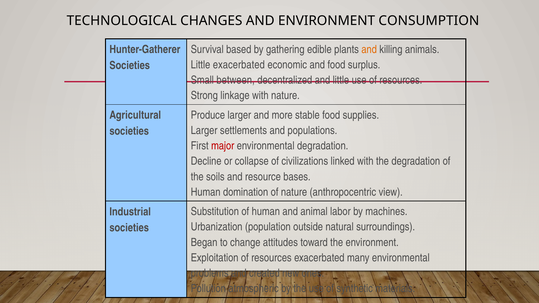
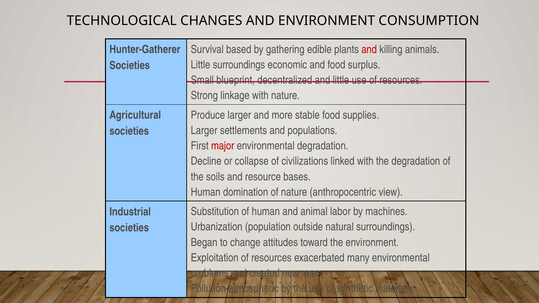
and at (369, 49) colour: orange -> red
Little exacerbated: exacerbated -> surroundings
between: between -> blueprint
